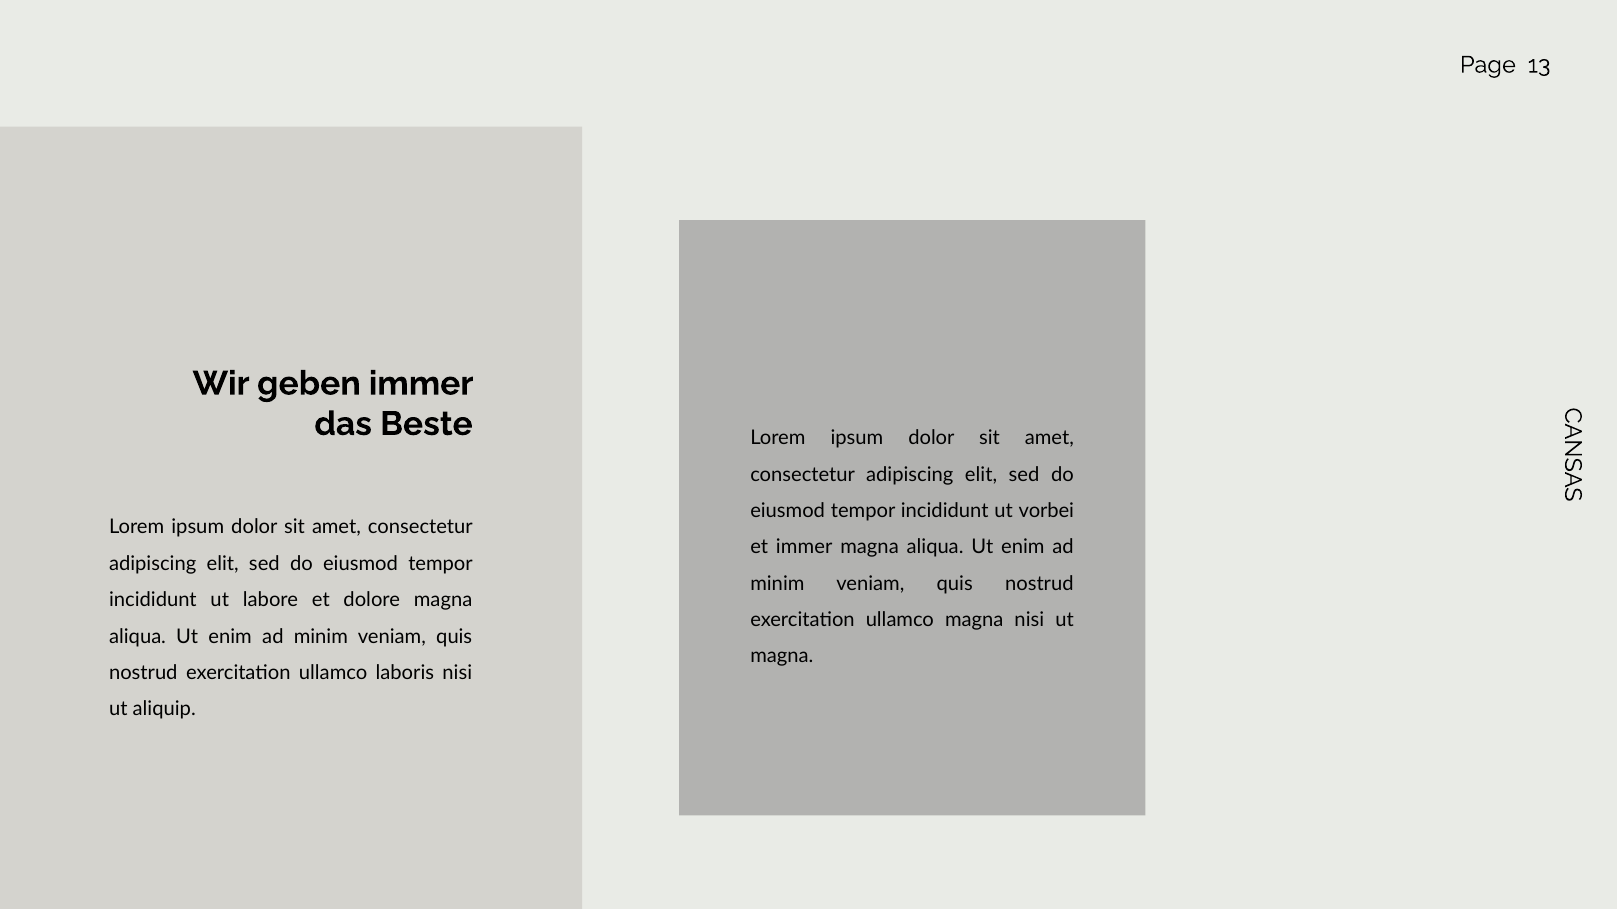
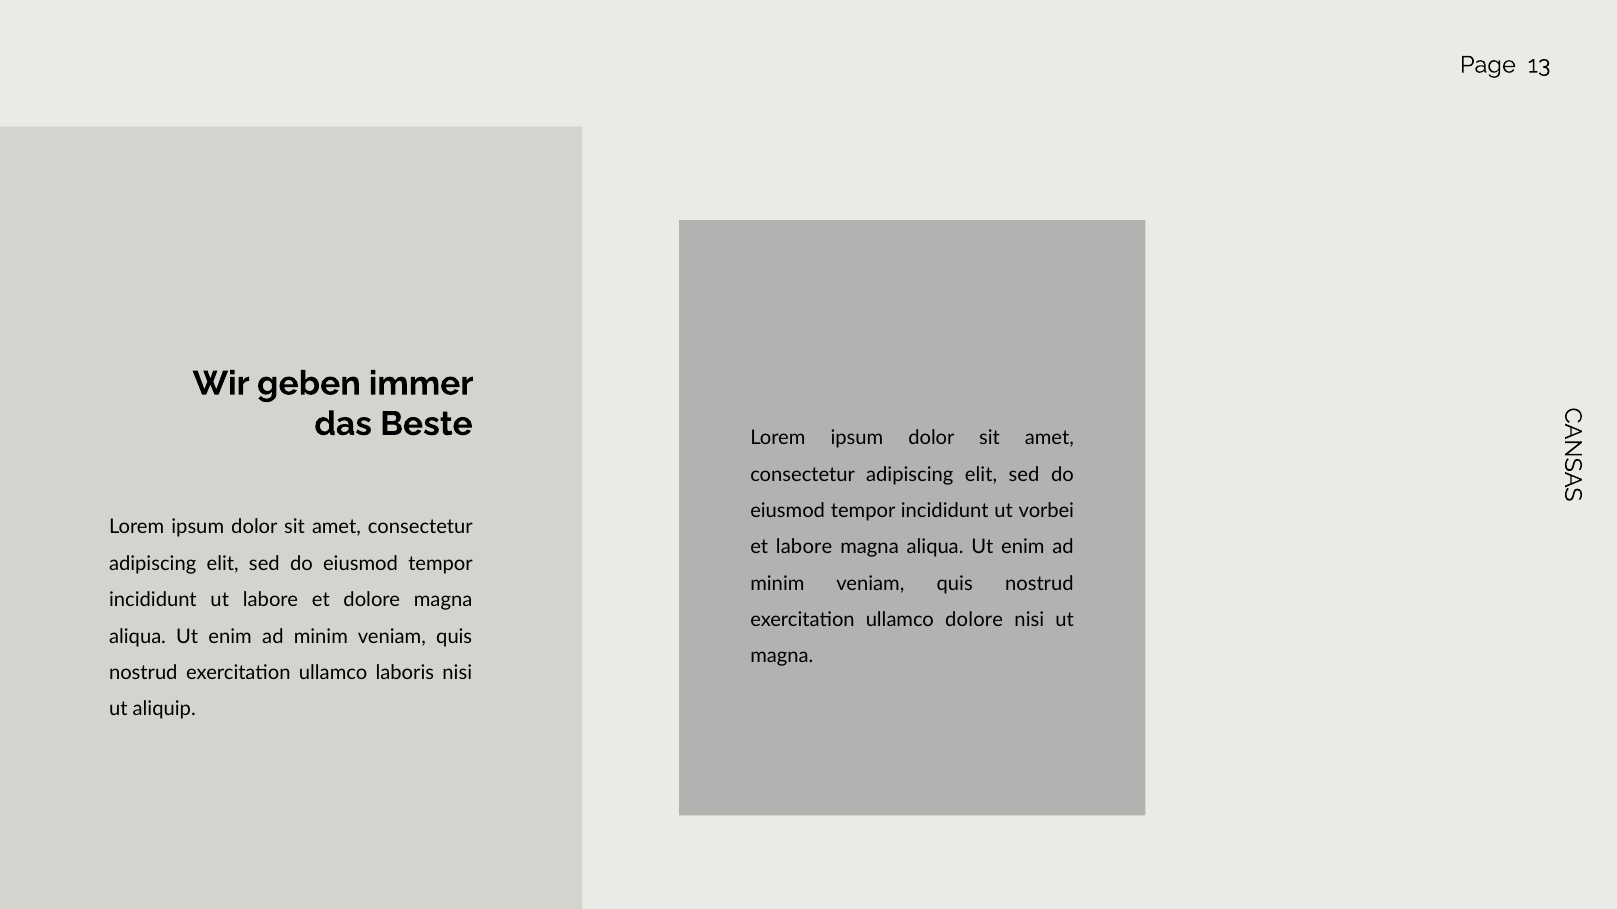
et immer: immer -> labore
ullamco magna: magna -> dolore
